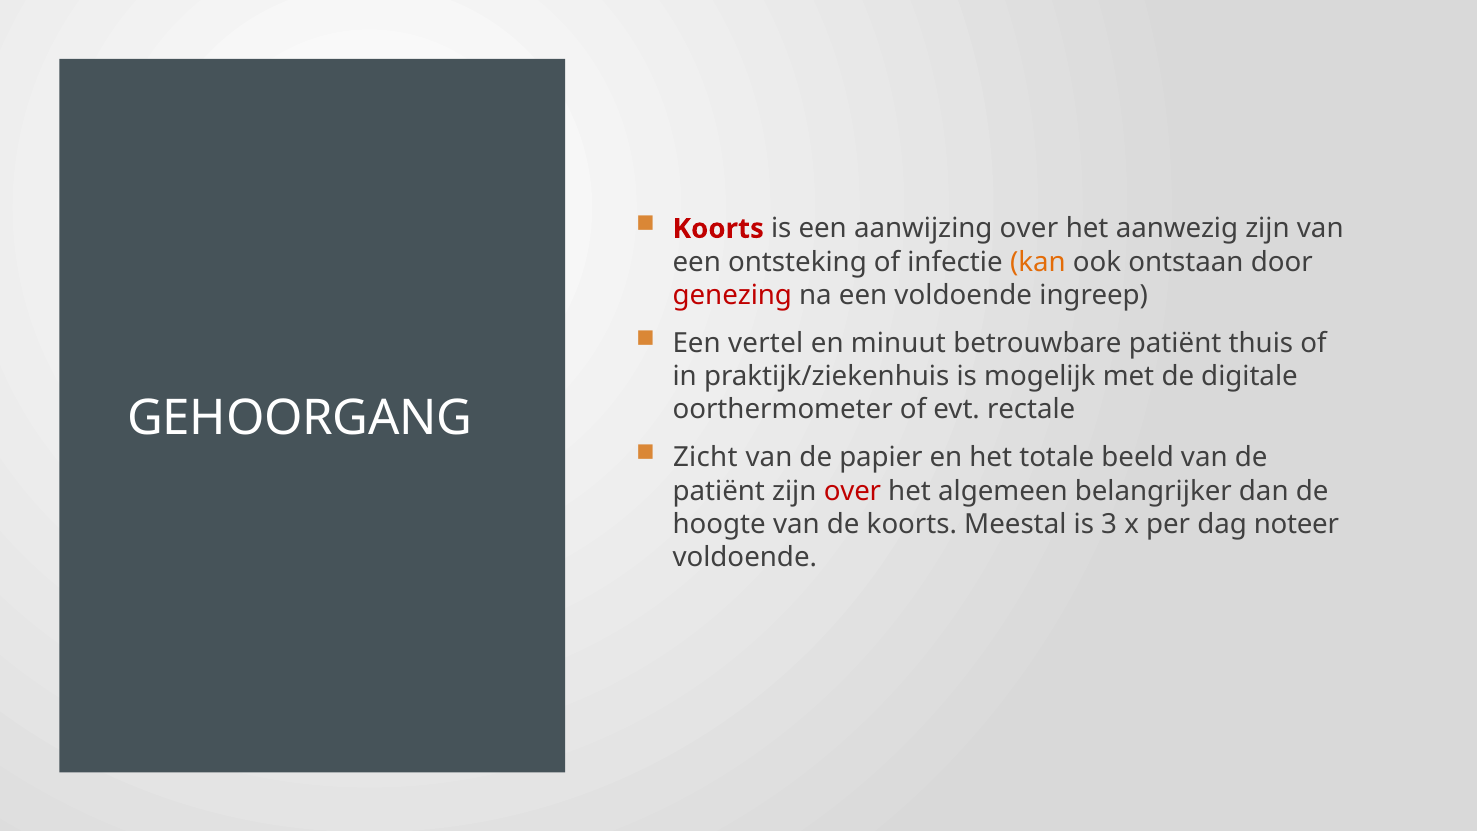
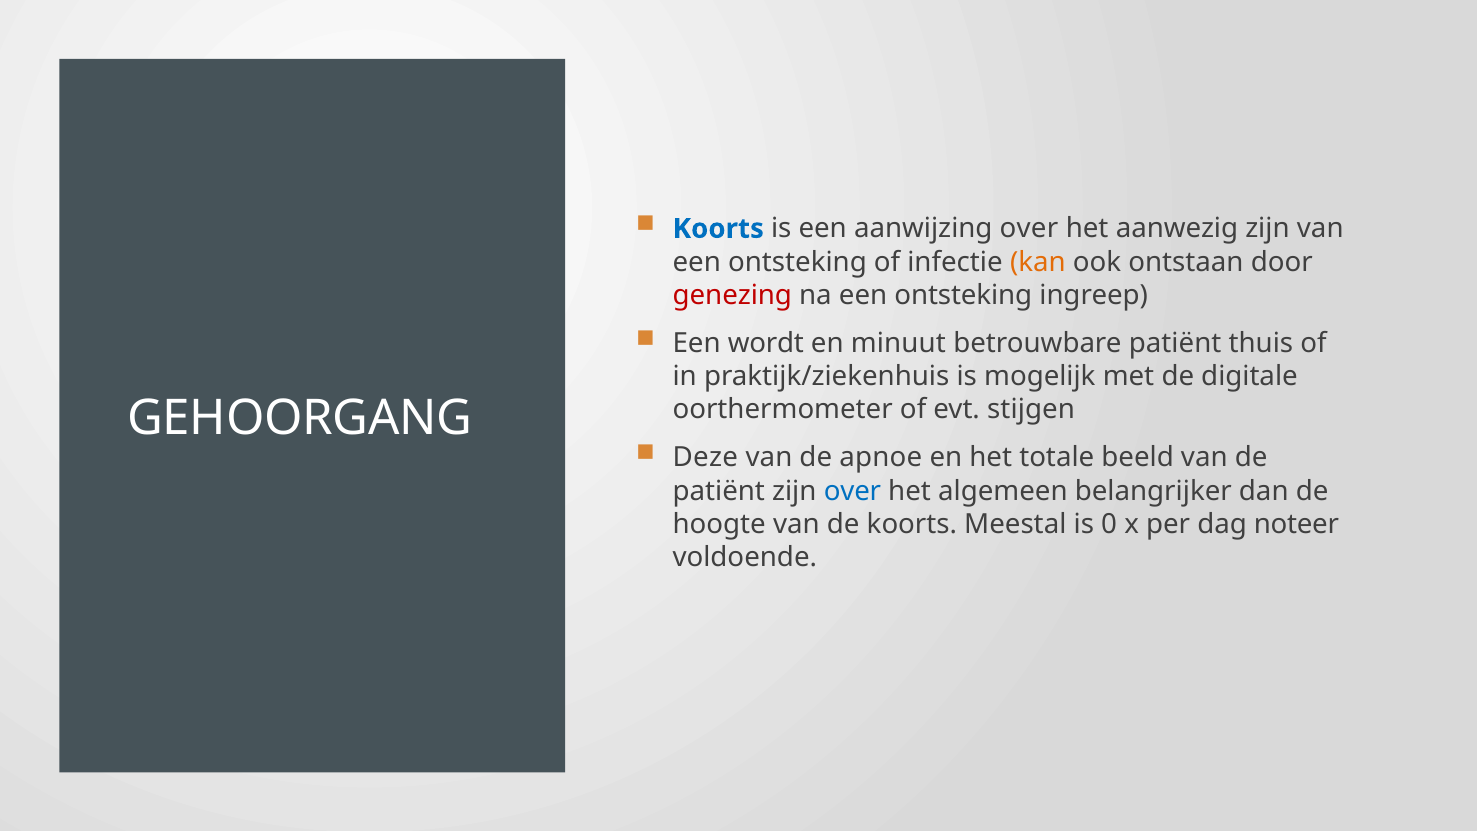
Koorts at (718, 229) colour: red -> blue
na een voldoende: voldoende -> ontsteking
vertel: vertel -> wordt
rectale: rectale -> stijgen
Zicht: Zicht -> Deze
papier: papier -> apnoe
over at (852, 491) colour: red -> blue
3: 3 -> 0
